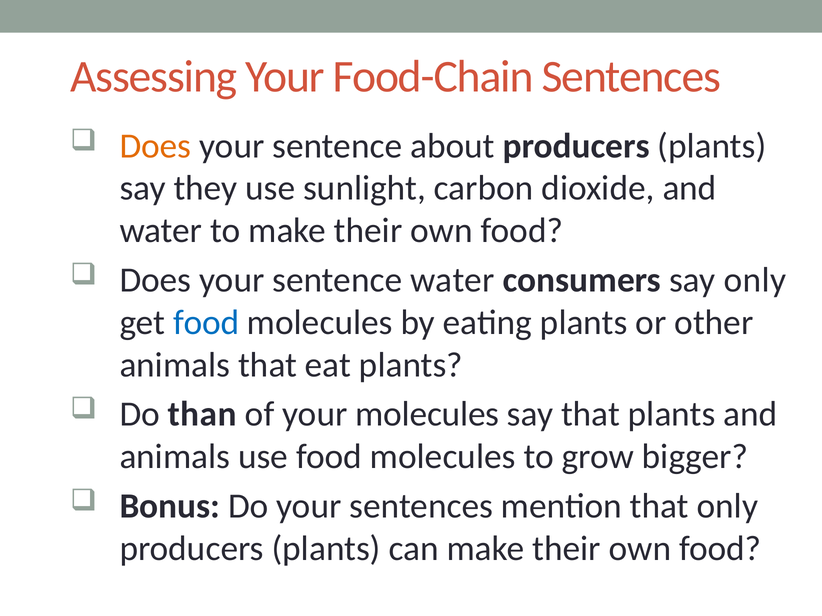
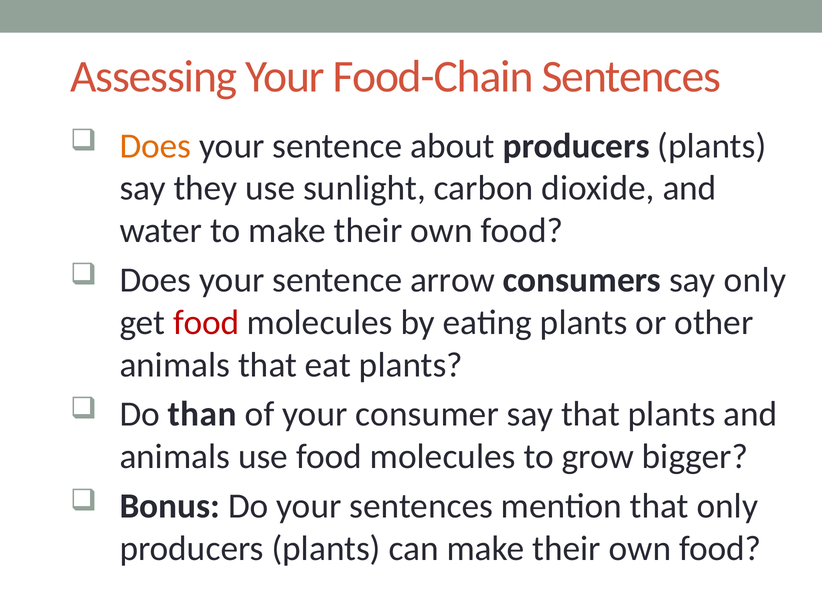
sentence water: water -> arrow
food at (206, 323) colour: blue -> red
your molecules: molecules -> consumer
